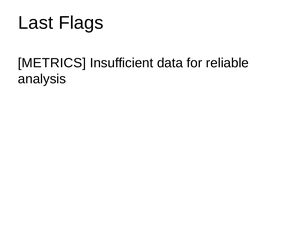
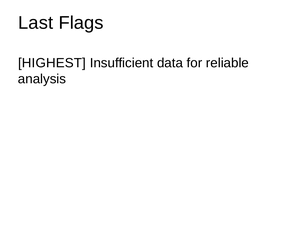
METRICS: METRICS -> HIGHEST
